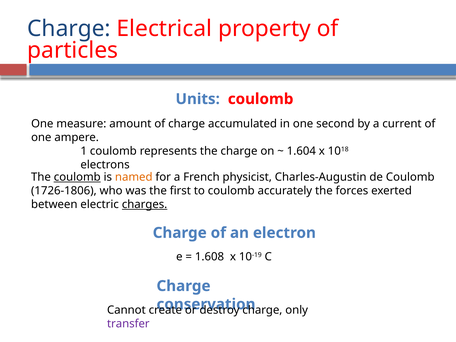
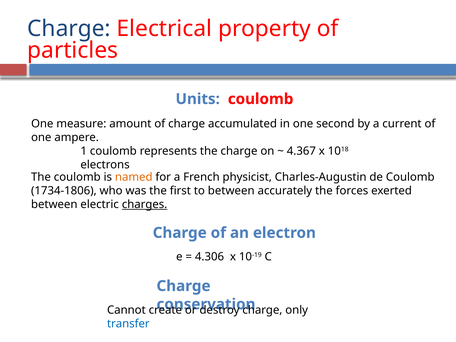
1.604: 1.604 -> 4.367
coulomb at (77, 177) underline: present -> none
1726-1806: 1726-1806 -> 1734-1806
to coulomb: coulomb -> between
1.608: 1.608 -> 4.306
transfer colour: purple -> blue
